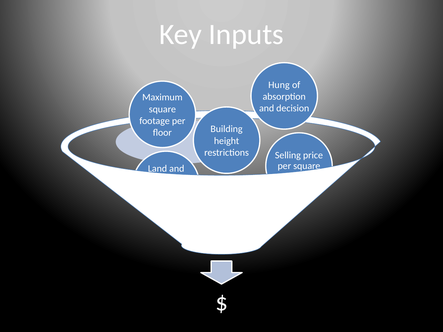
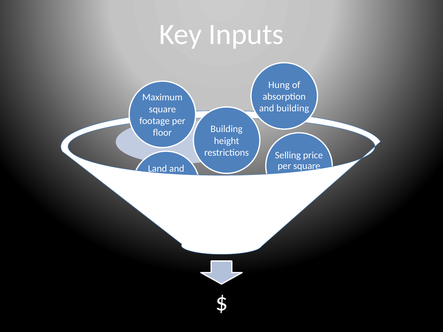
decision at (293, 108): decision -> building
